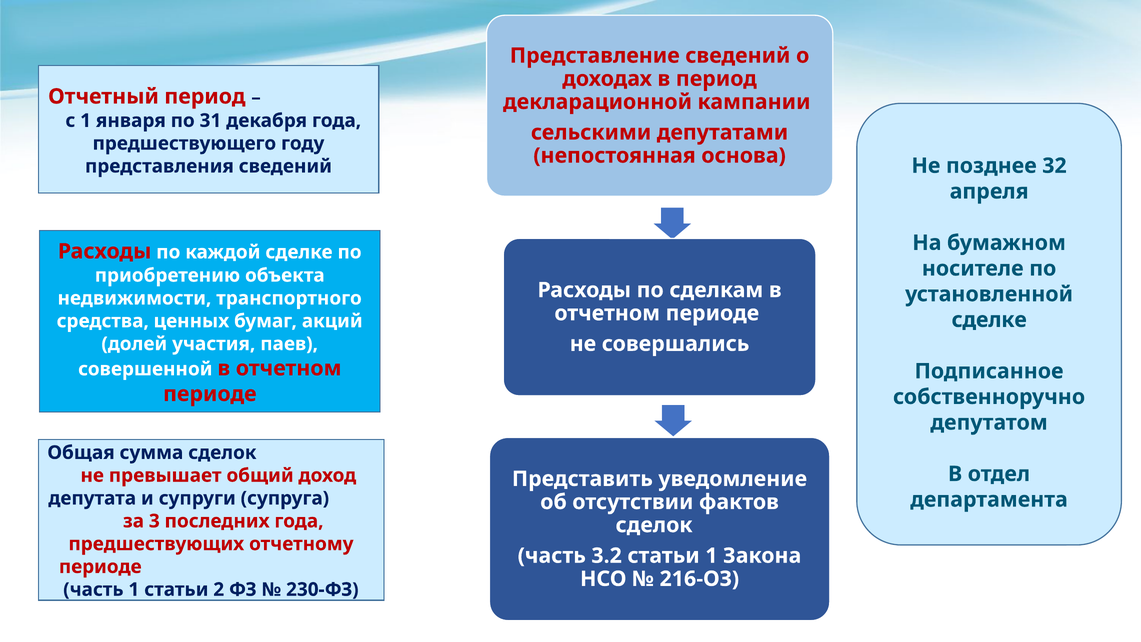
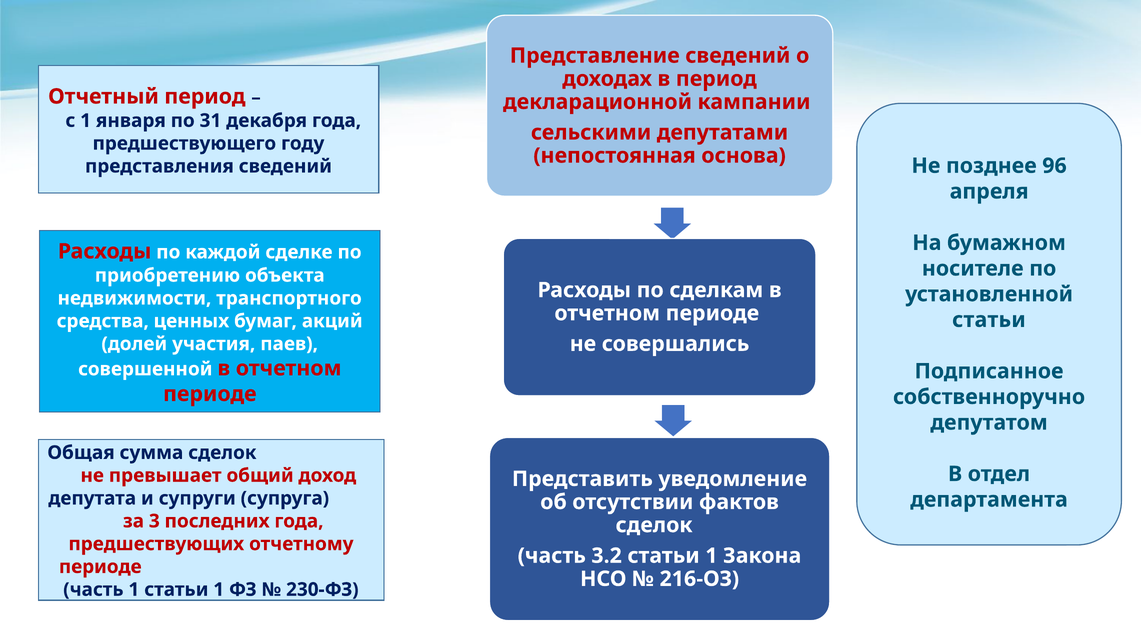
32: 32 -> 96
сделке at (989, 320): сделке -> статьи
1 статьи 2: 2 -> 1
